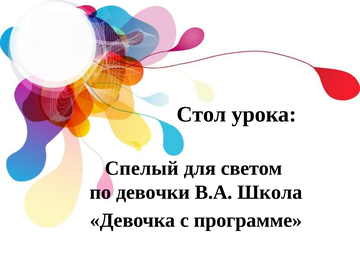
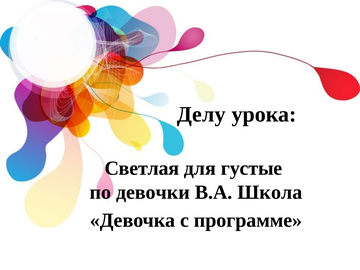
Стол: Стол -> Делу
Спелый: Спелый -> Светлая
светом: светом -> густые
